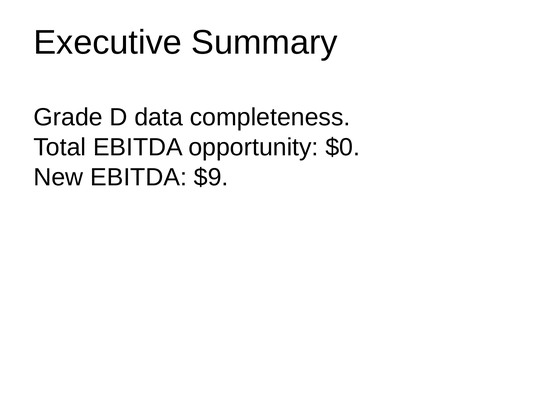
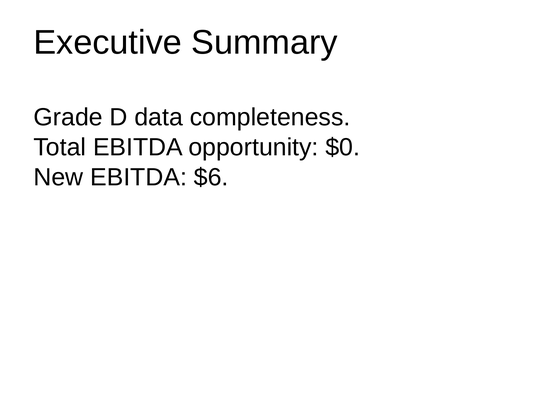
$9: $9 -> $6
